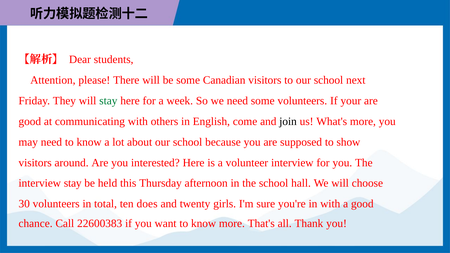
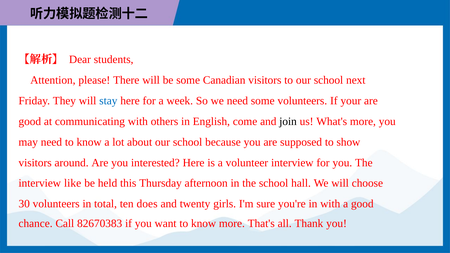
stay at (108, 101) colour: green -> blue
interview stay: stay -> like
22600383: 22600383 -> 82670383
